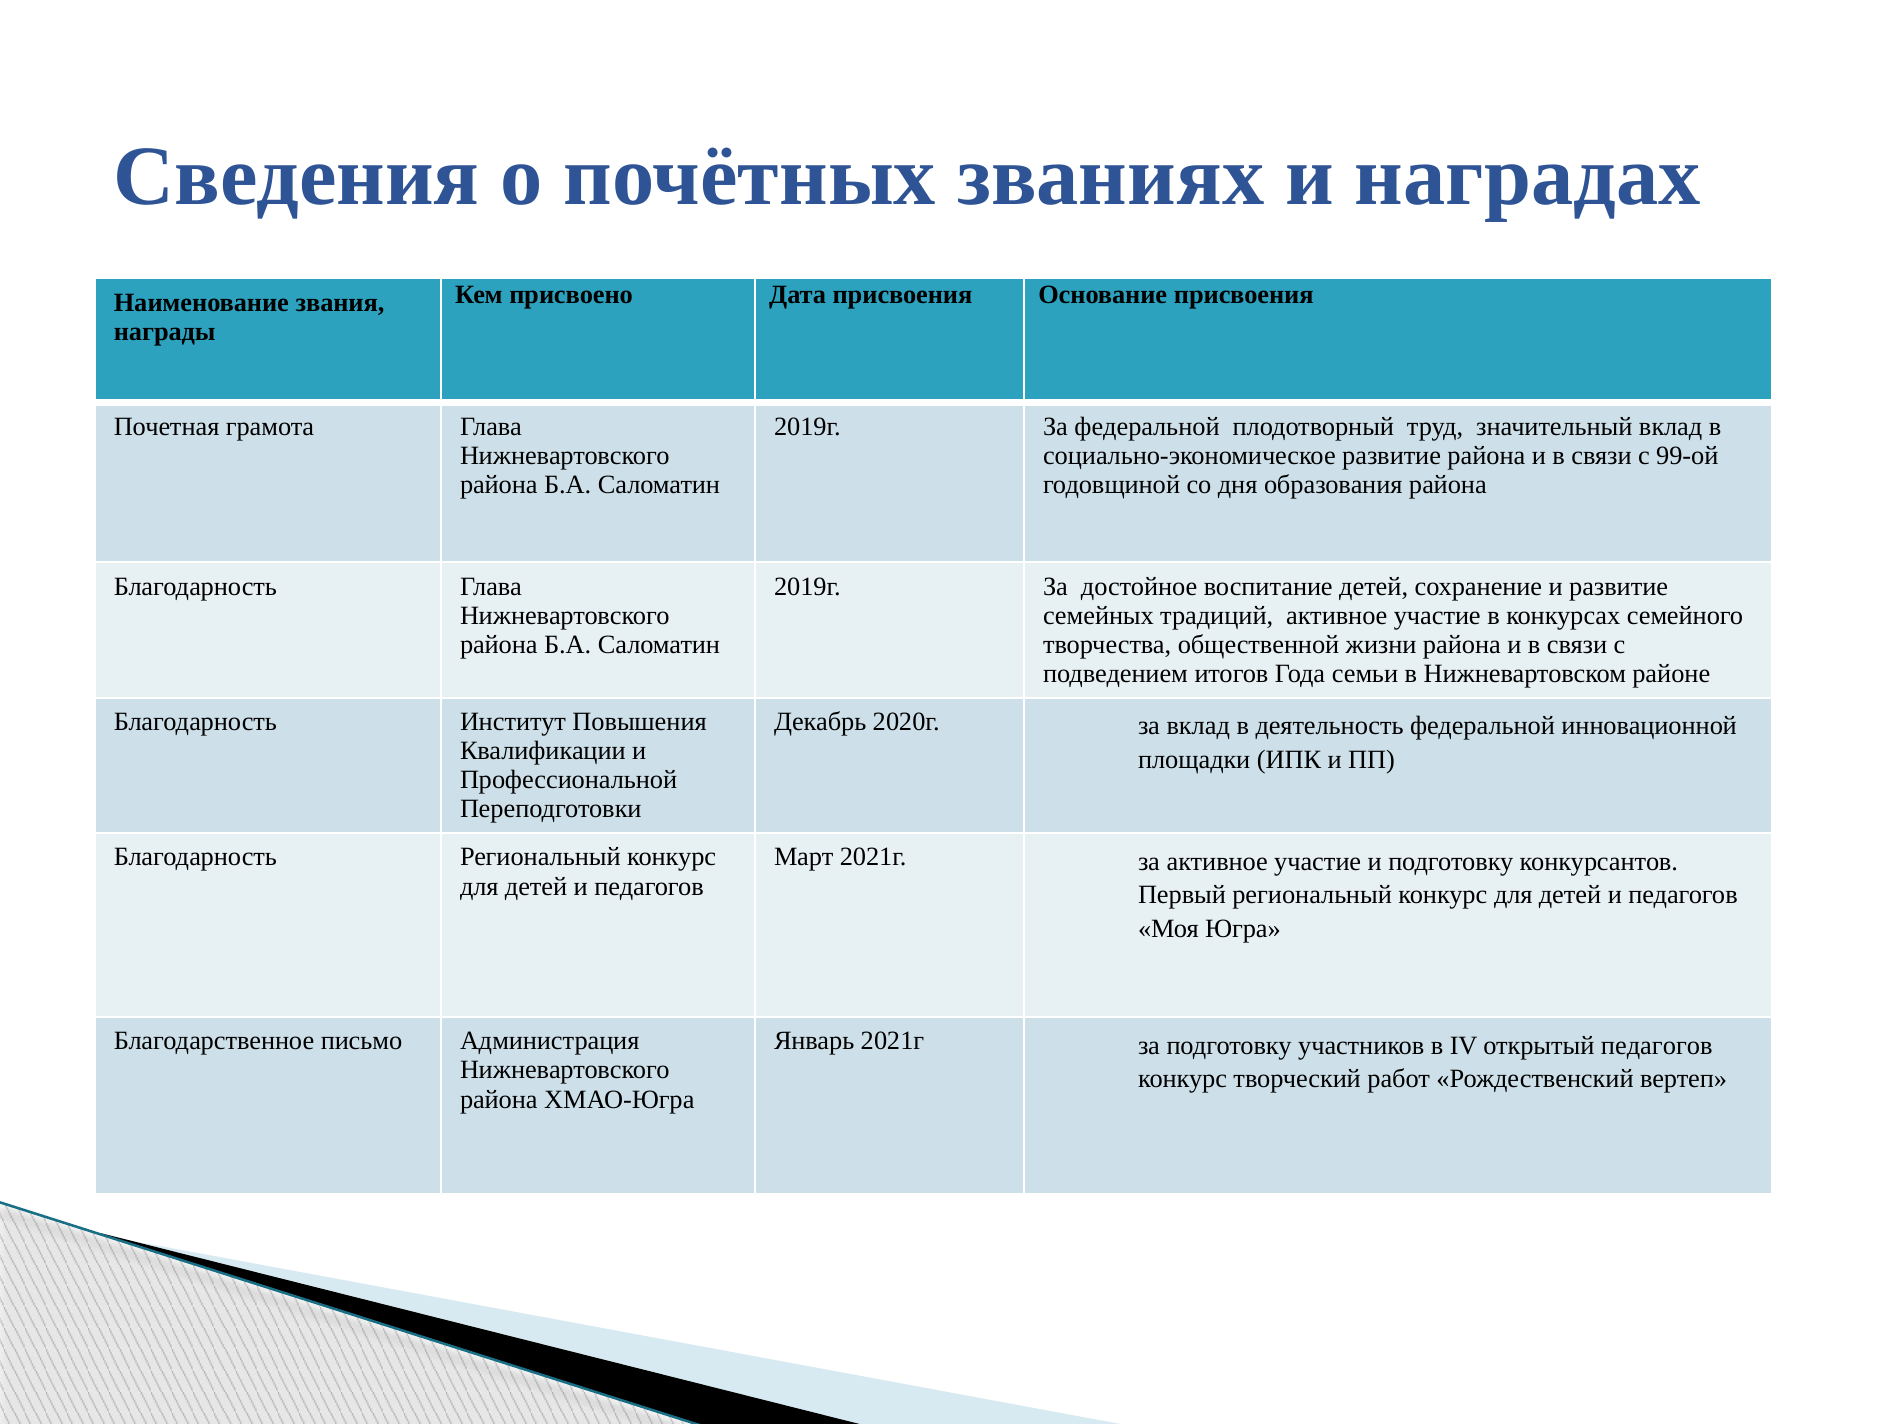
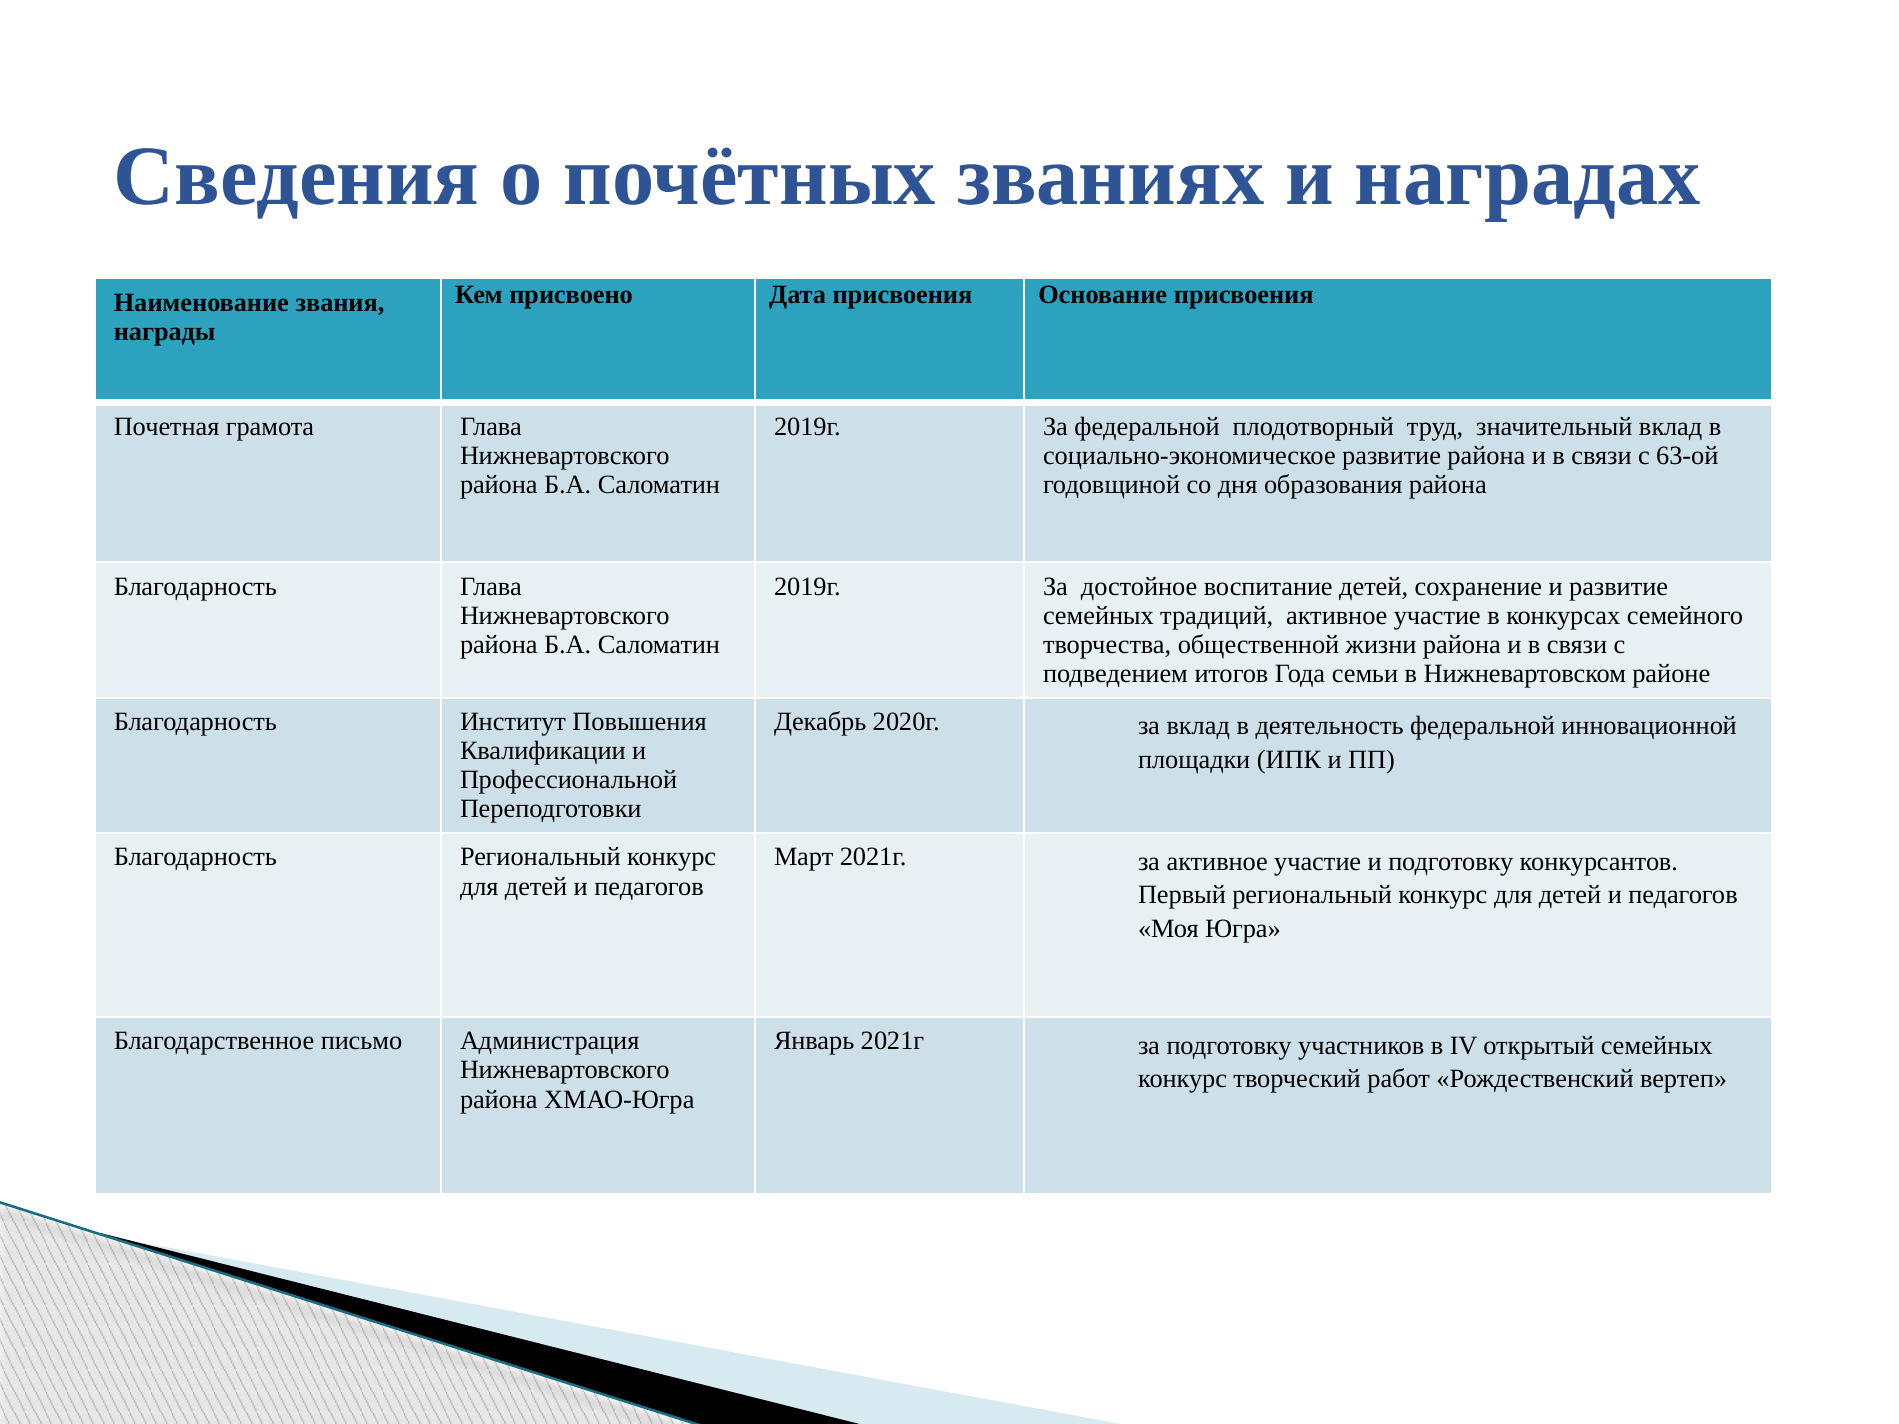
99-ой: 99-ой -> 63-ой
открытый педагогов: педагогов -> семейных
